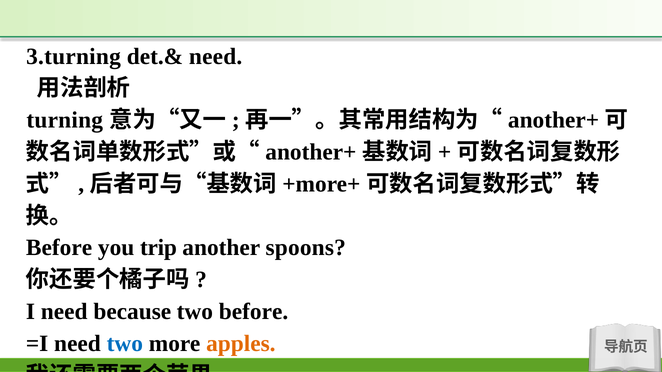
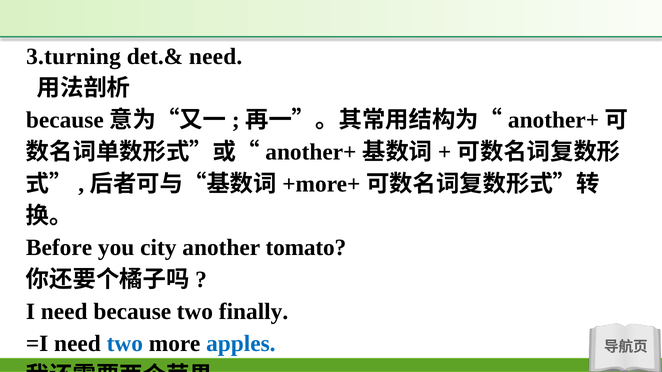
turning at (65, 120): turning -> because
trip: trip -> city
spoons: spoons -> tomato
two before: before -> finally
apples colour: orange -> blue
